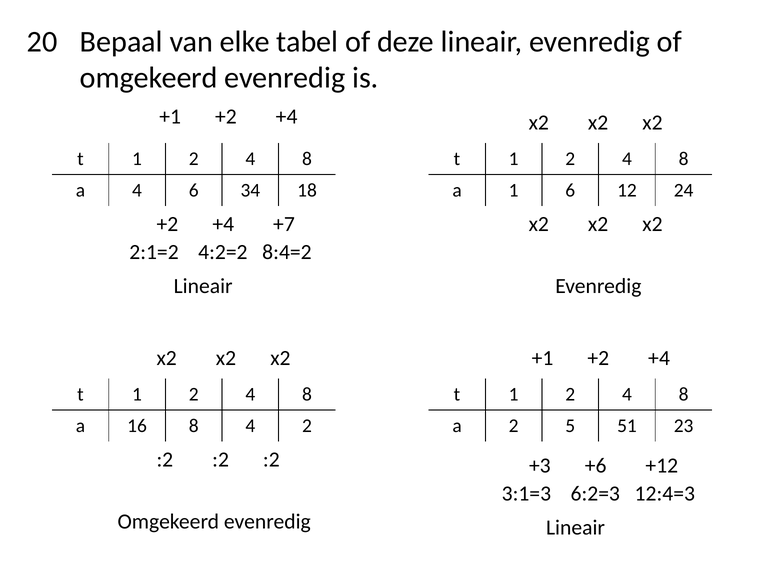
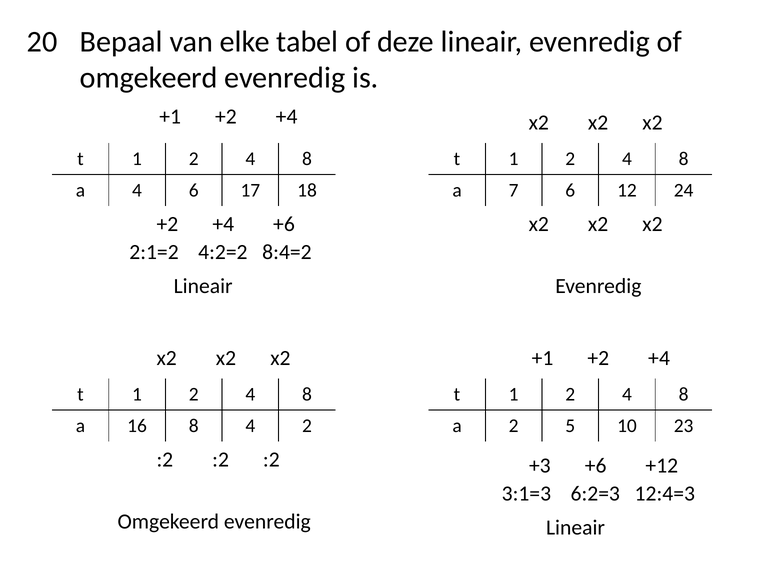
34: 34 -> 17
a 1: 1 -> 7
+4 +7: +7 -> +6
51: 51 -> 10
